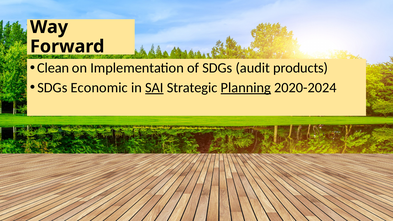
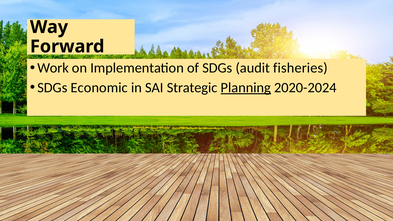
Clean: Clean -> Work
products: products -> fisheries
SAI underline: present -> none
